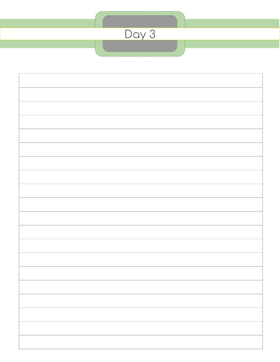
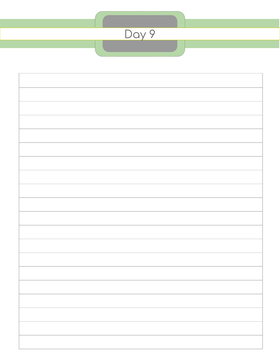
3: 3 -> 9
